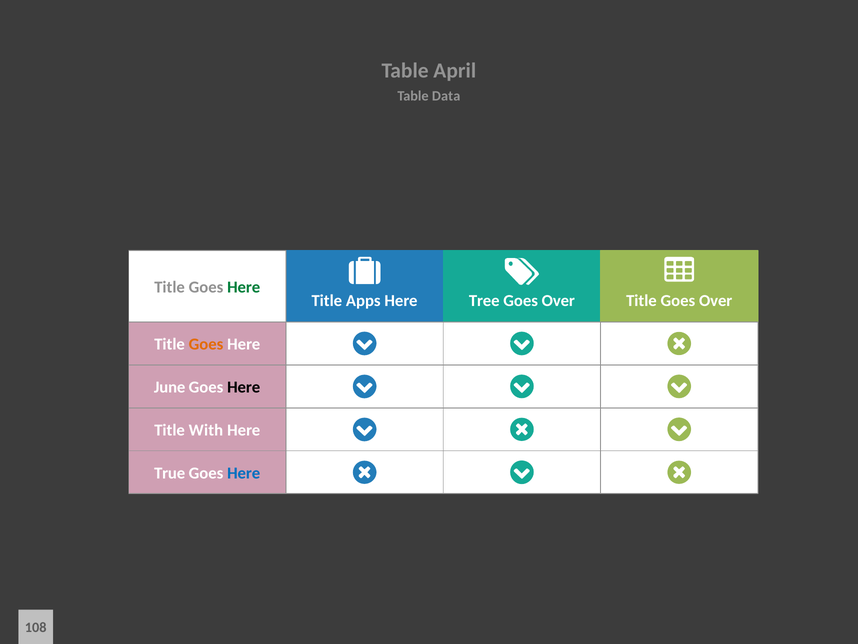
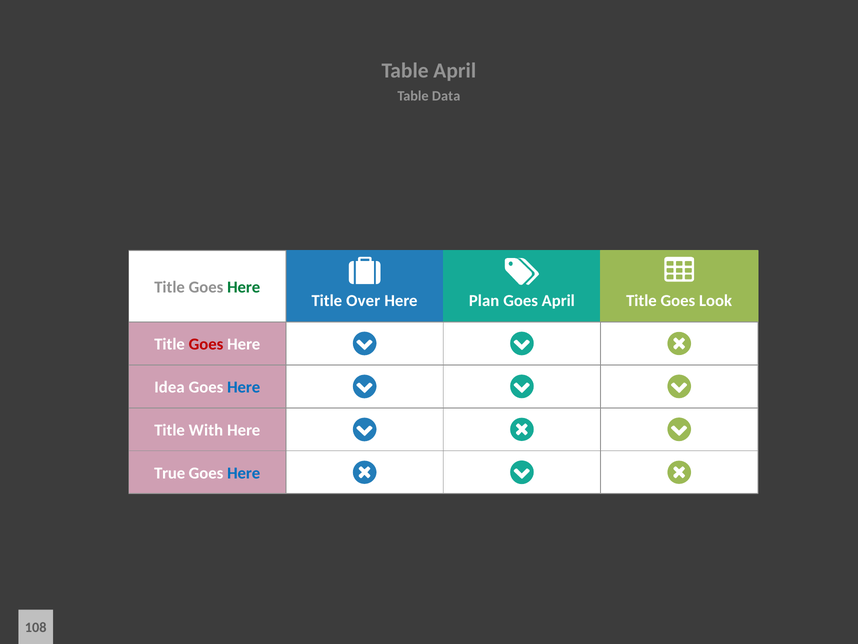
Apps: Apps -> Over
Tree: Tree -> Plan
Over at (558, 301): Over -> April
Title Goes Over: Over -> Look
Goes at (206, 344) colour: orange -> red
June: June -> Idea
Here at (244, 387) colour: black -> blue
